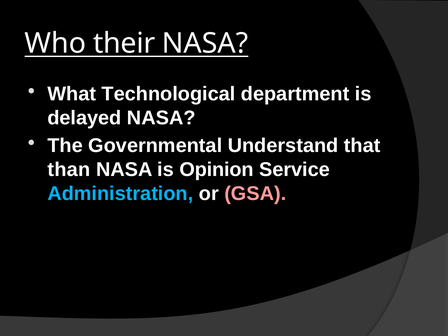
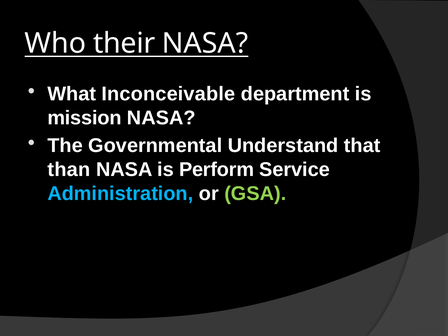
Technological: Technological -> Inconceivable
delayed: delayed -> mission
Opinion: Opinion -> Perform
GSA colour: pink -> light green
